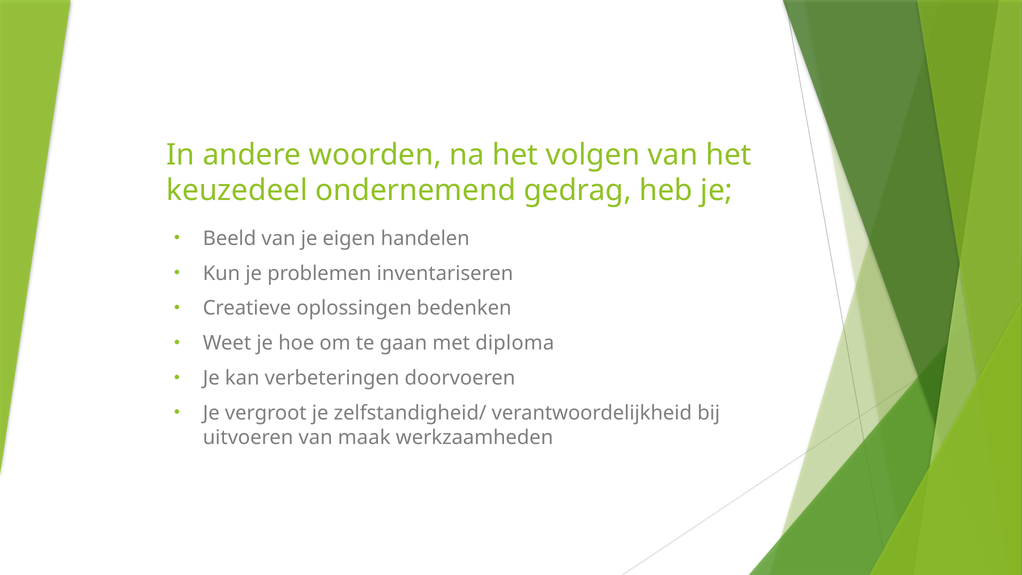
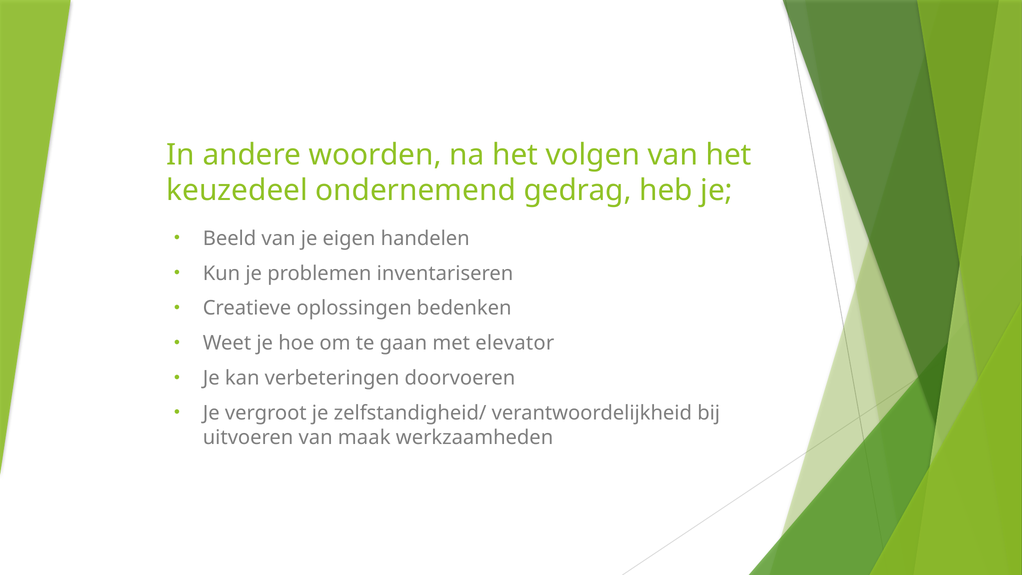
diploma: diploma -> elevator
